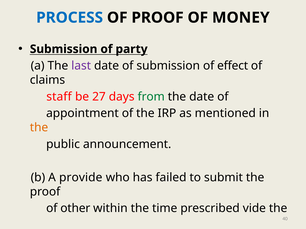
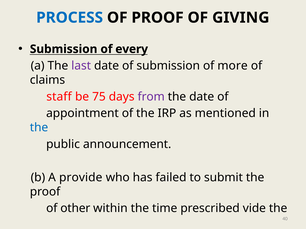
MONEY: MONEY -> GIVING
party: party -> every
effect: effect -> more
27: 27 -> 75
from colour: green -> purple
the at (39, 128) colour: orange -> blue
